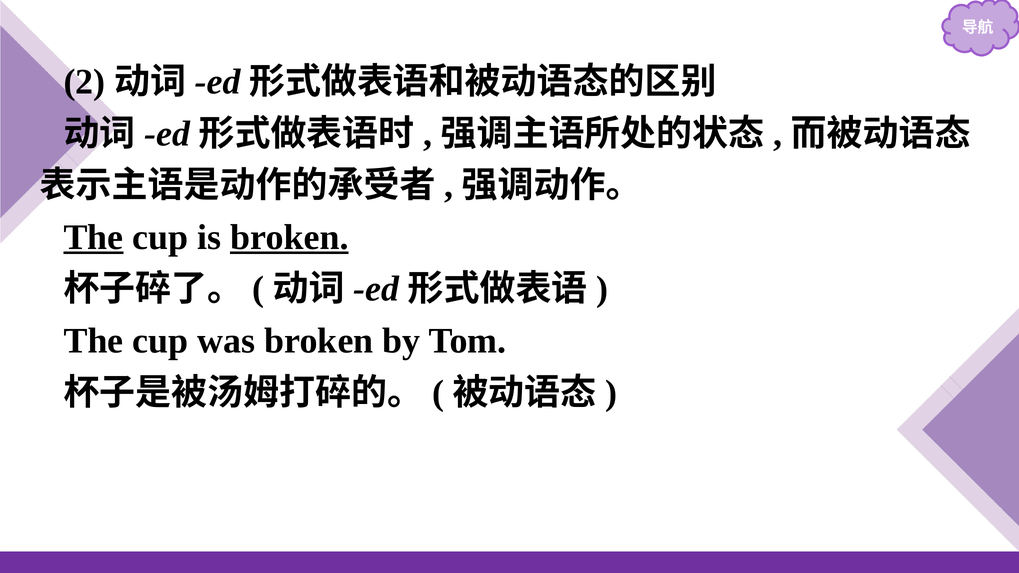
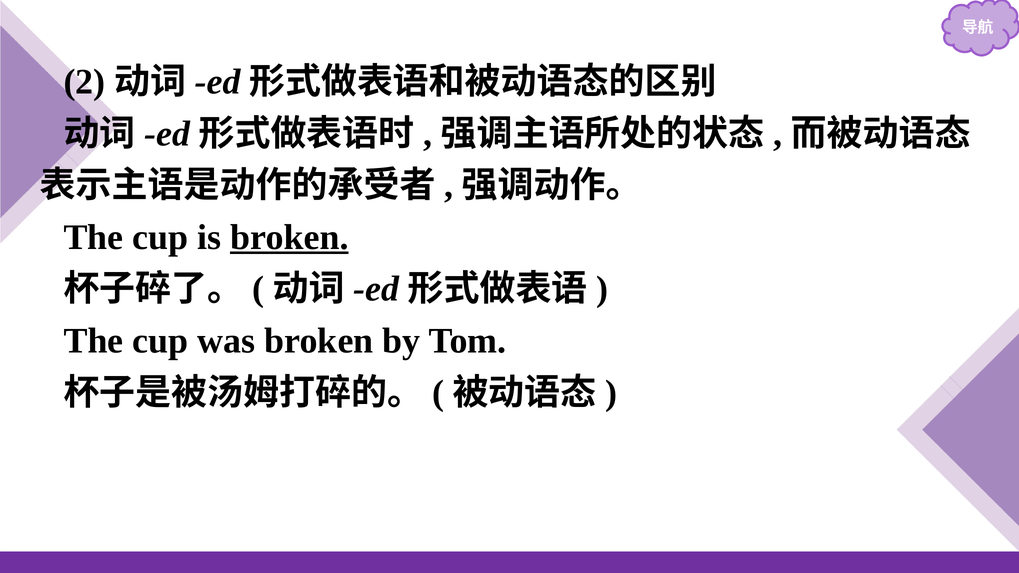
The at (93, 237) underline: present -> none
